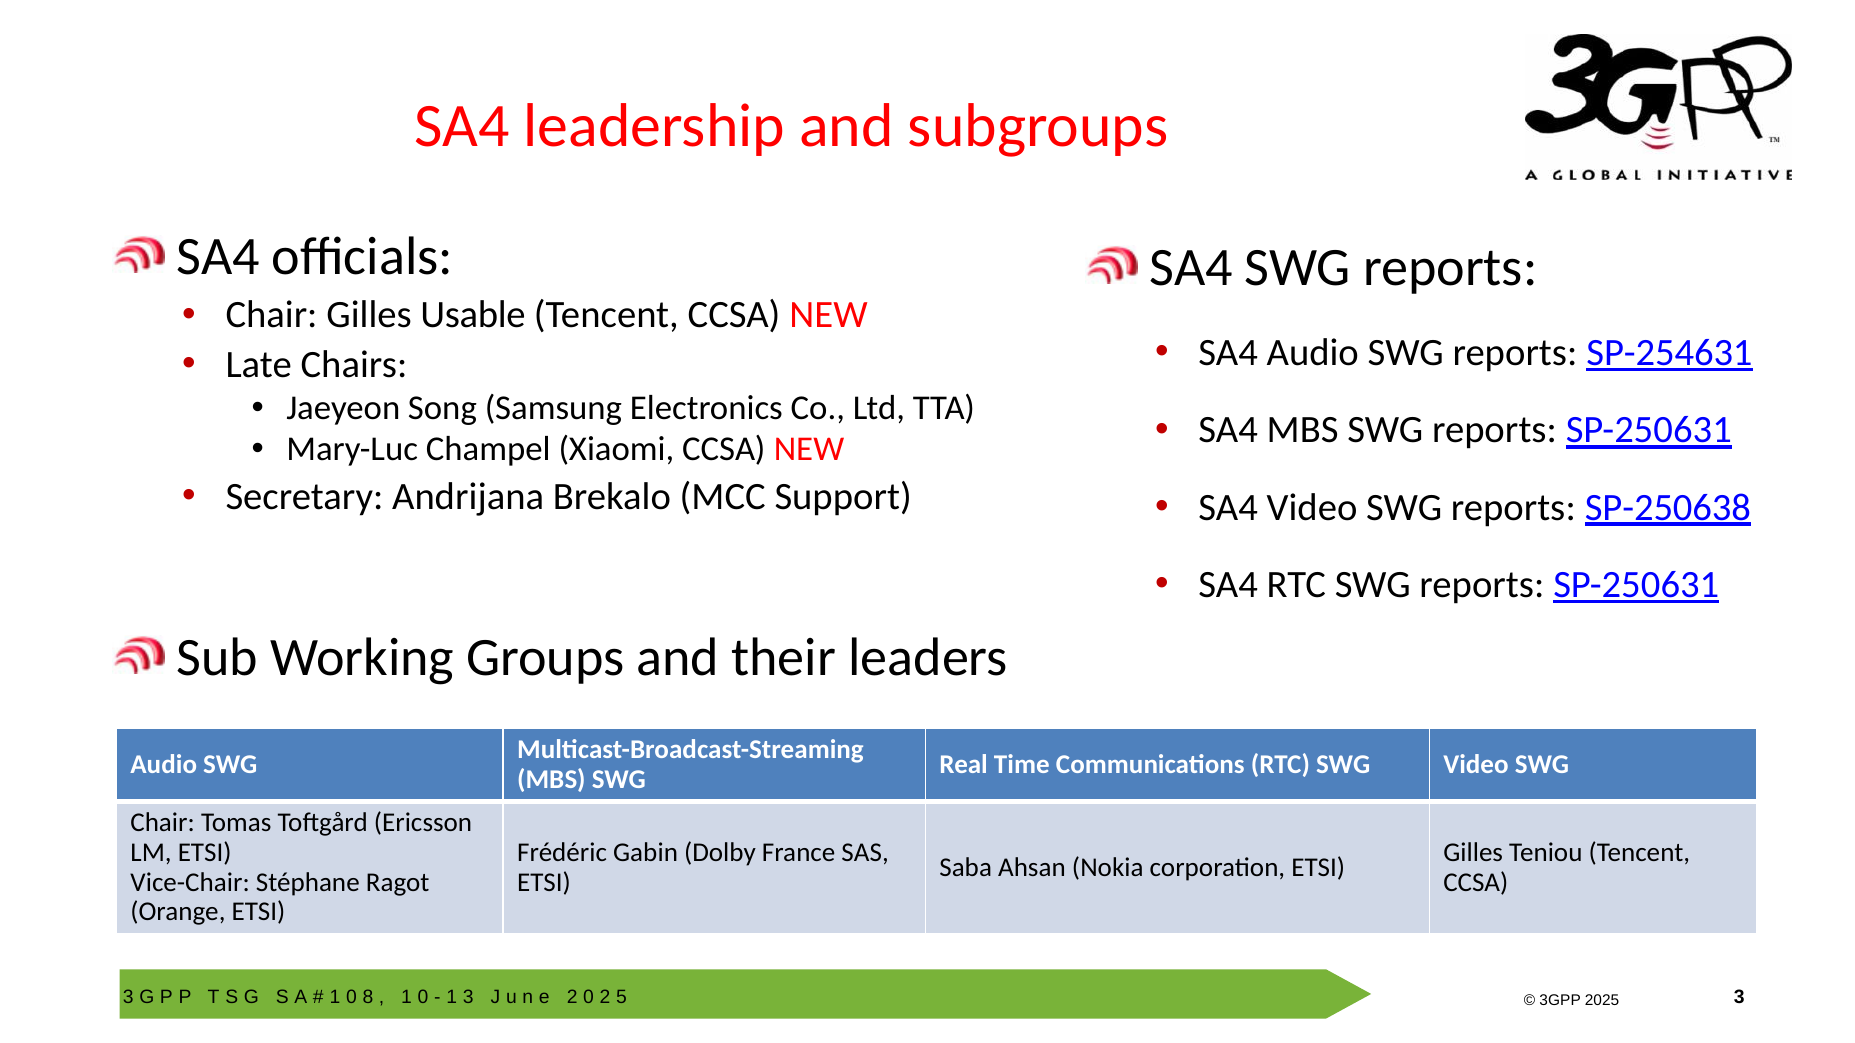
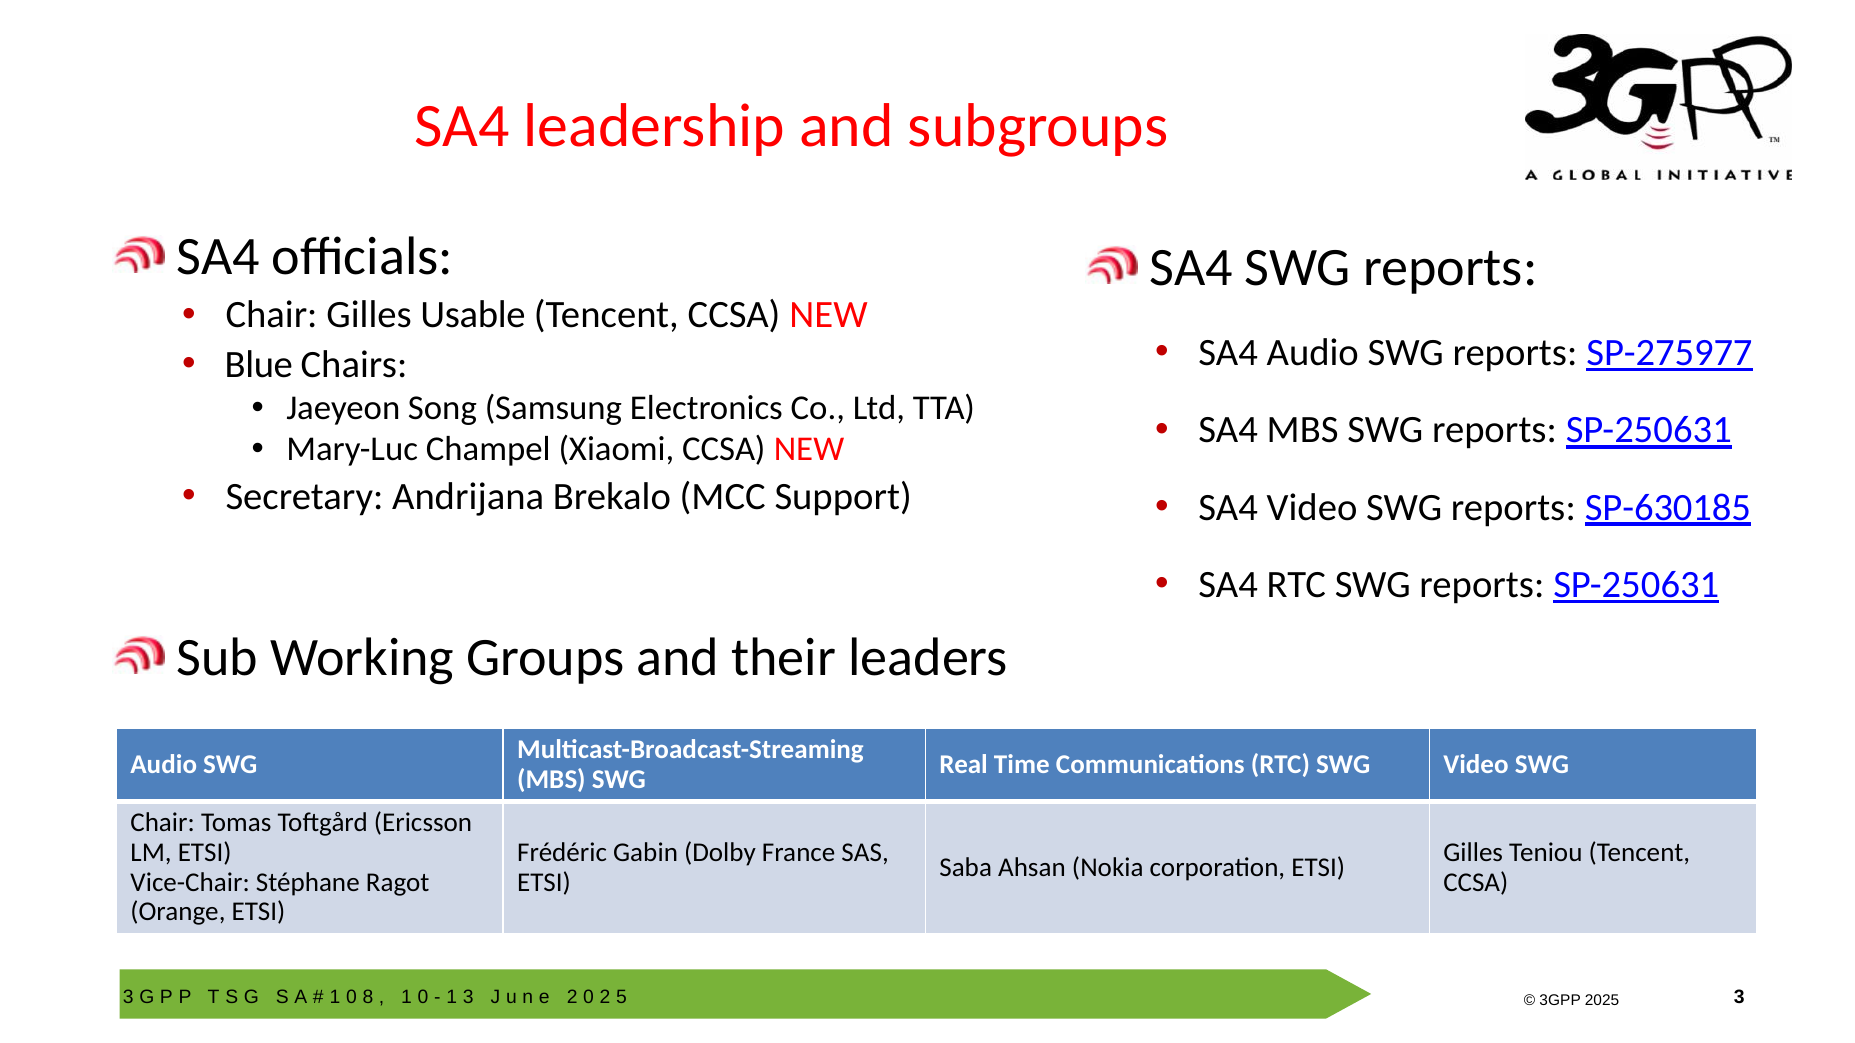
SP-254631: SP-254631 -> SP-275977
Late: Late -> Blue
SP-250638: SP-250638 -> SP-630185
